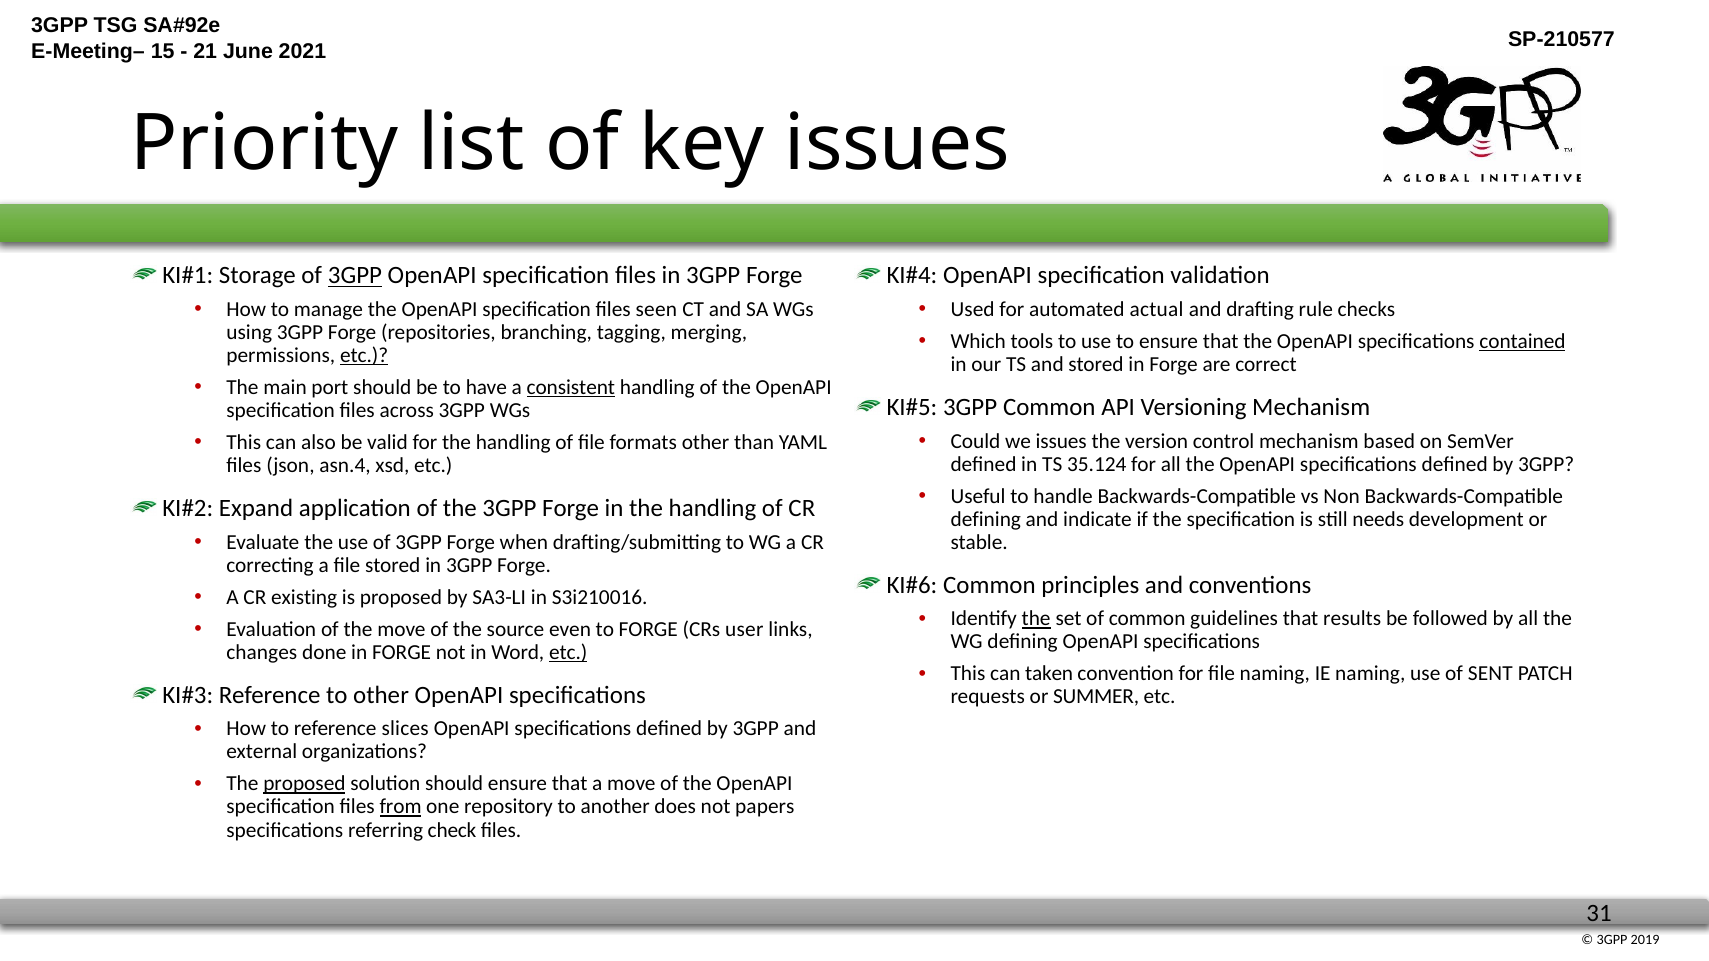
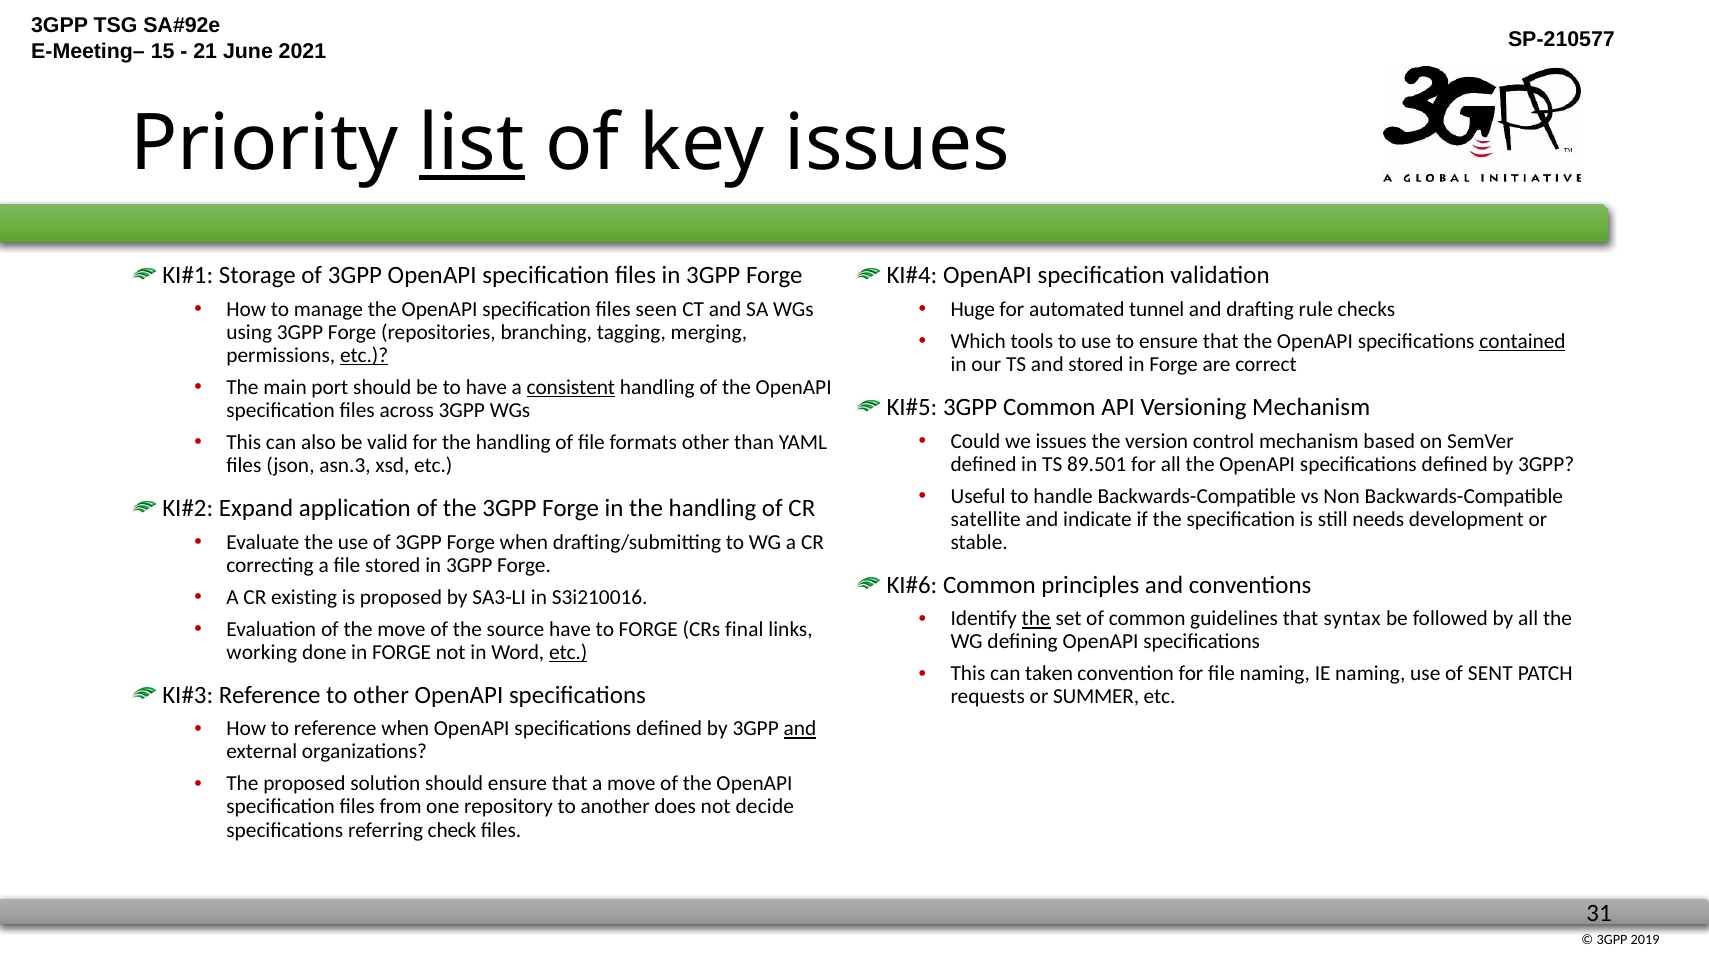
list underline: none -> present
3GPP at (355, 276) underline: present -> none
Used: Used -> Huge
actual: actual -> tunnel
35.124: 35.124 -> 89.501
asn.4: asn.4 -> asn.3
defining at (986, 519): defining -> satellite
results: results -> syntax
source even: even -> have
user: user -> final
changes: changes -> working
reference slices: slices -> when
and at (800, 729) underline: none -> present
proposed at (304, 784) underline: present -> none
from underline: present -> none
papers: papers -> decide
